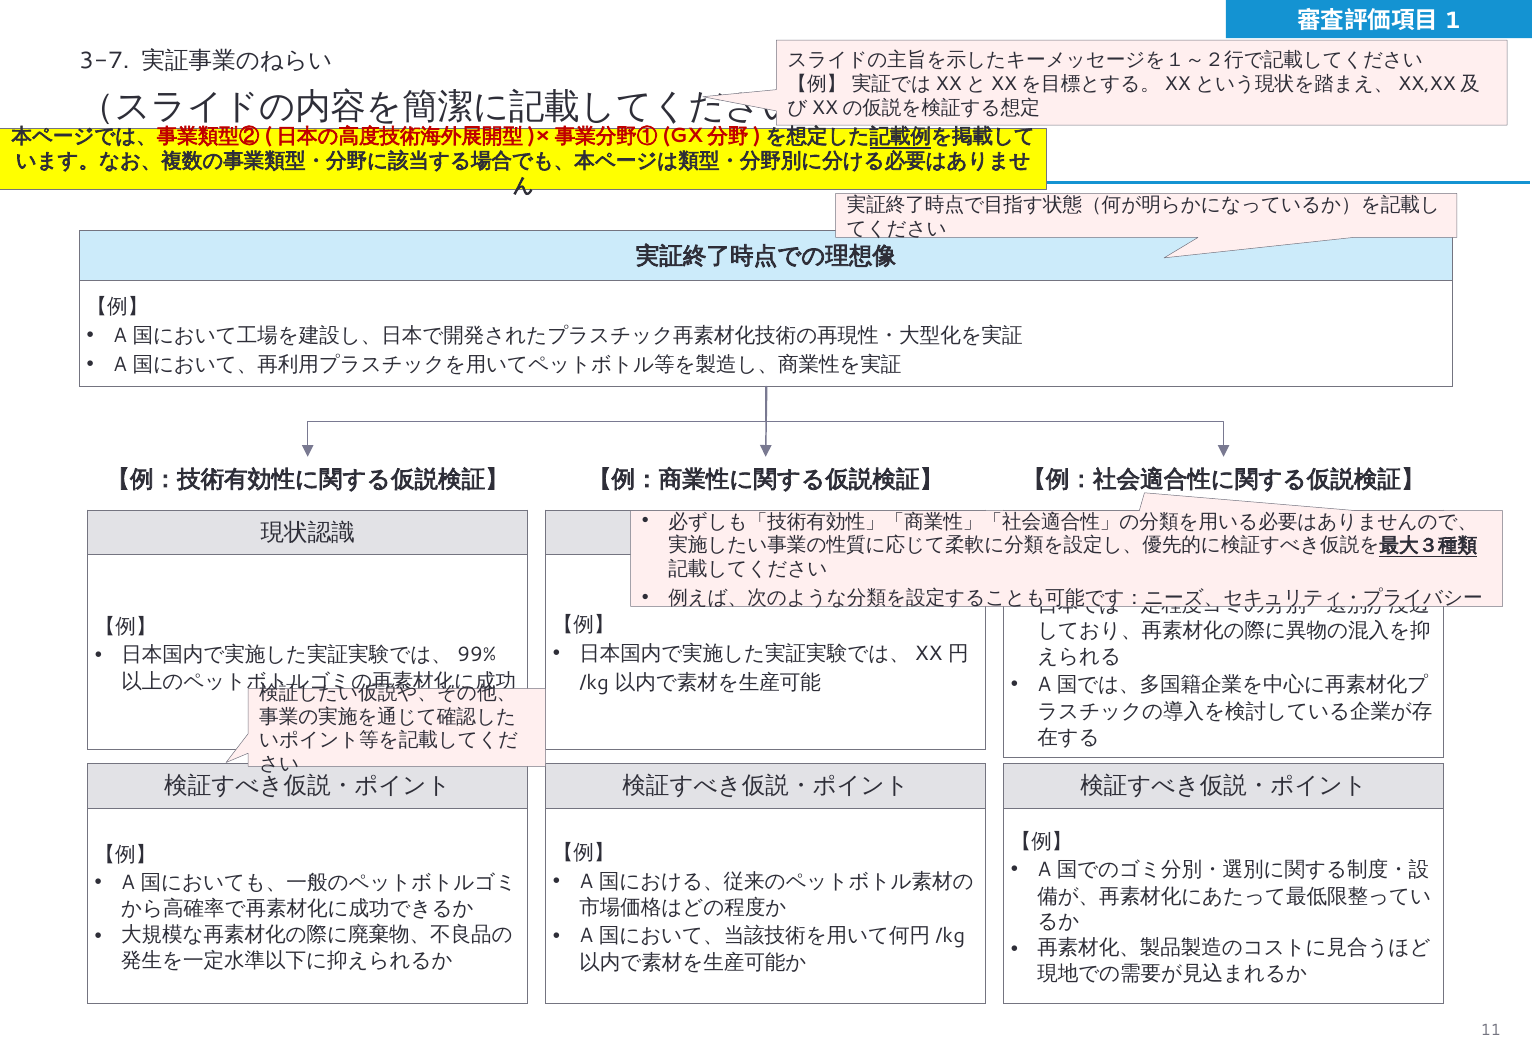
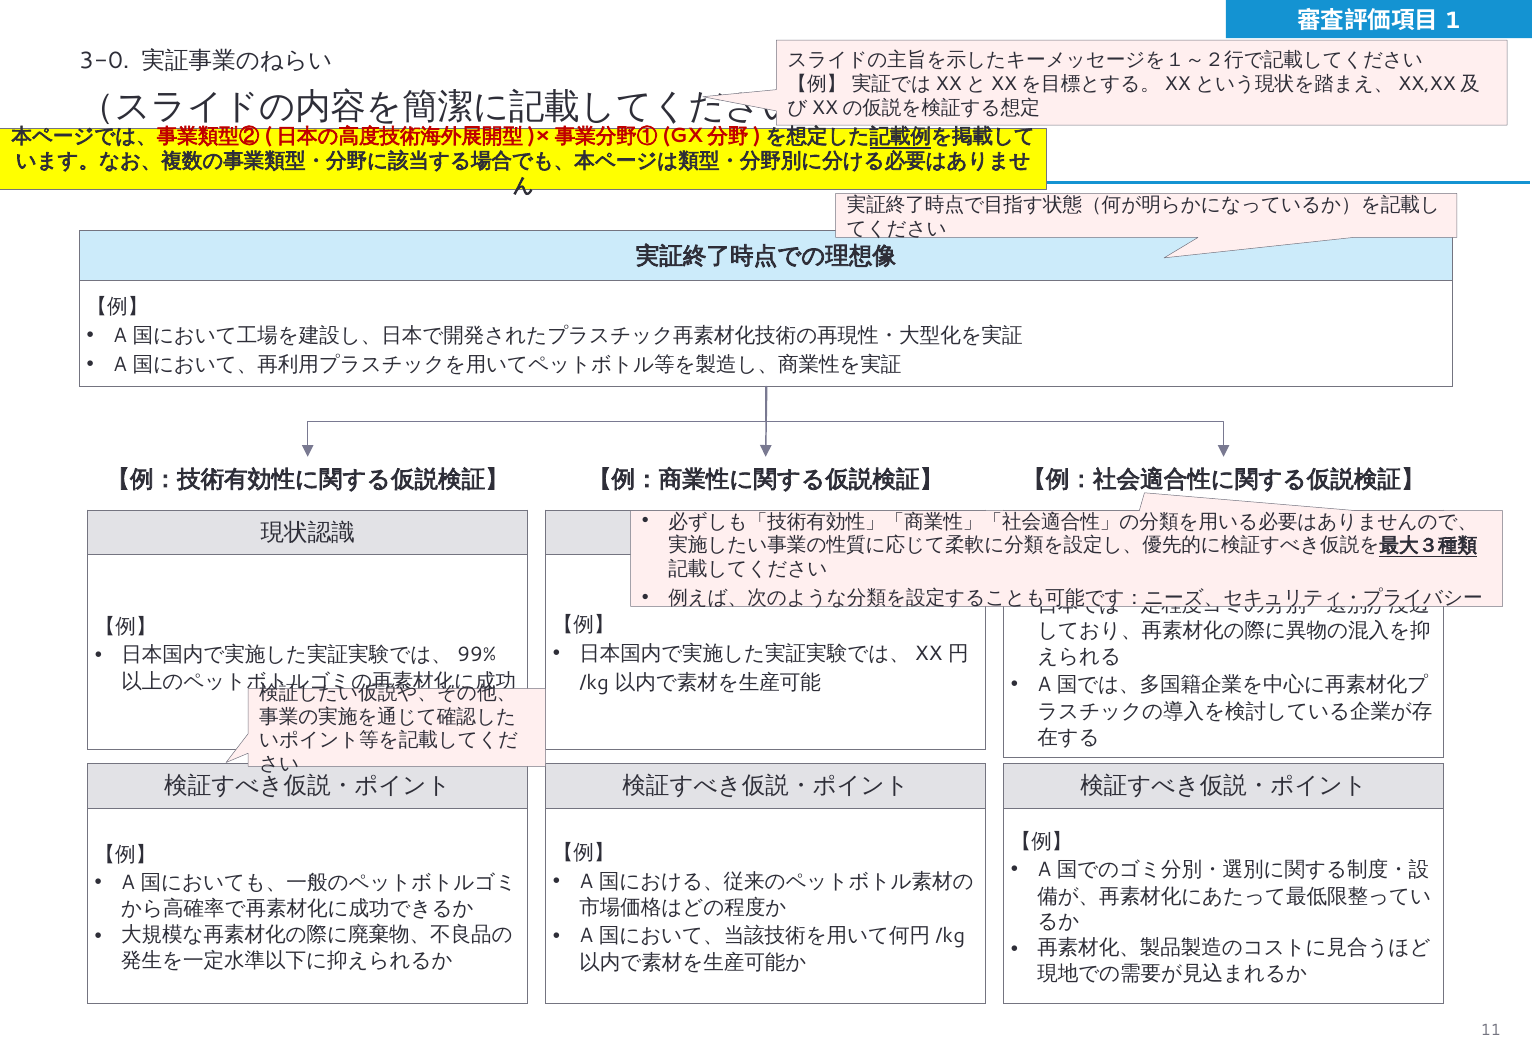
3-7: 3-7 -> 3-0
